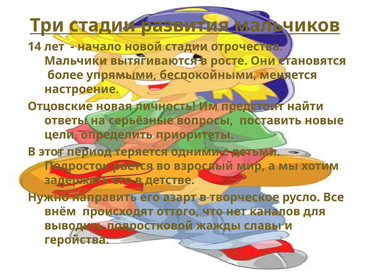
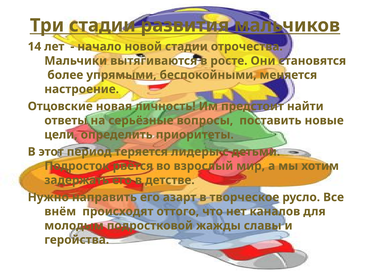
одними: одними -> лидеры
выводить: выводить -> молодым
